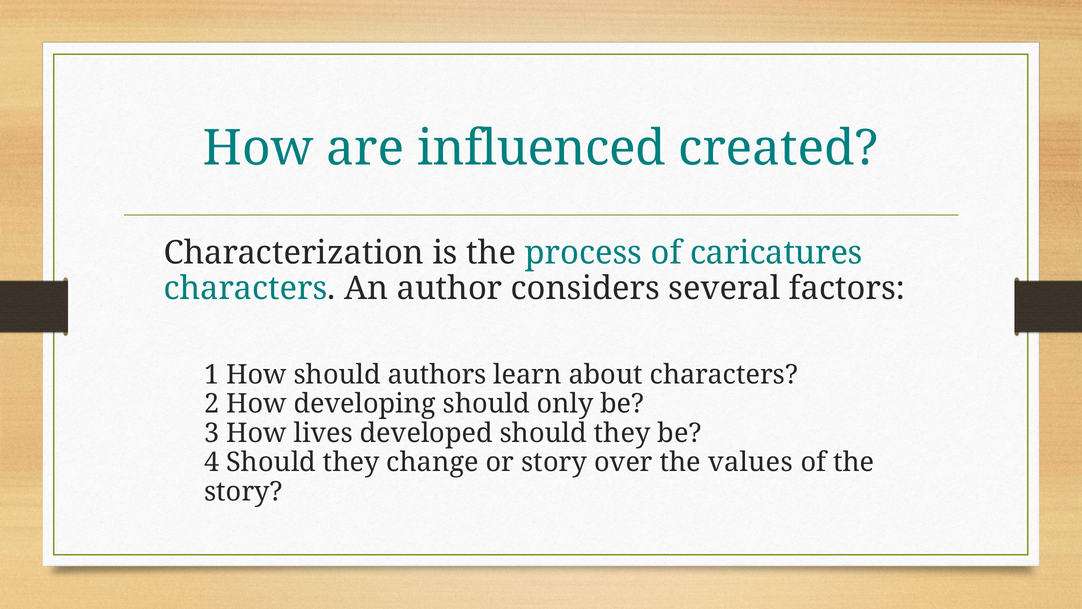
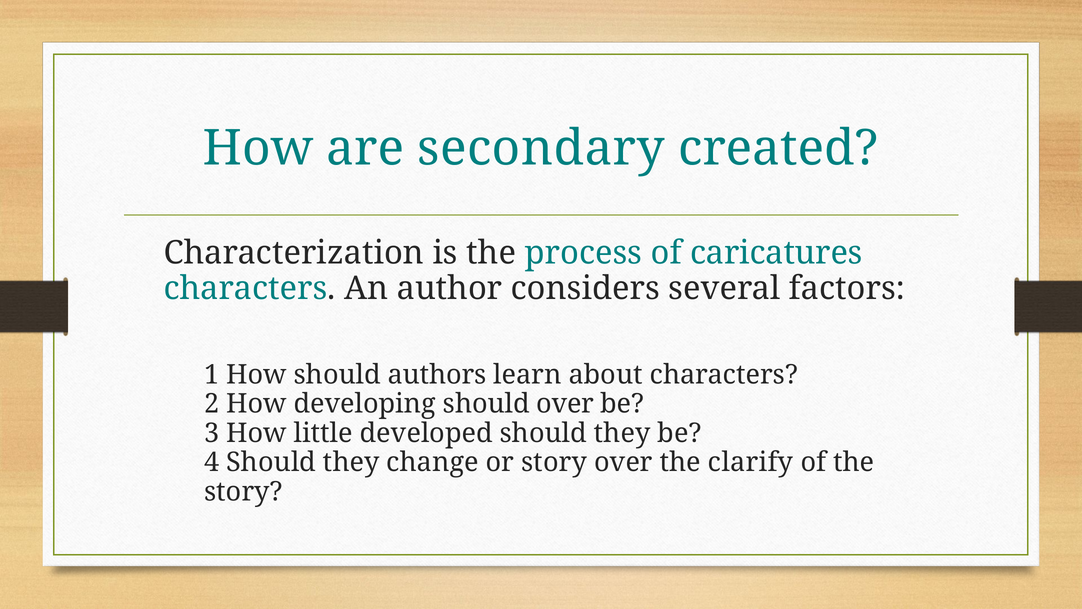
influenced: influenced -> secondary
should only: only -> over
lives: lives -> little
values: values -> clarify
